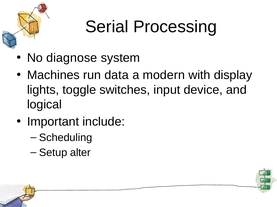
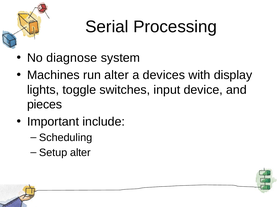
run data: data -> alter
modern: modern -> devices
logical: logical -> pieces
